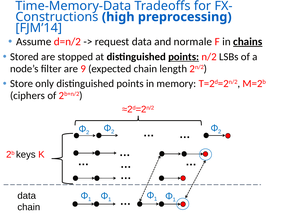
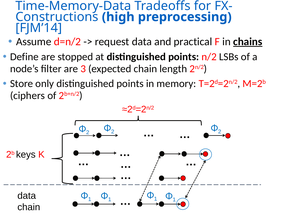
normale: normale -> practical
Stored: Stored -> Define
points at (184, 57) underline: present -> none
9: 9 -> 3
